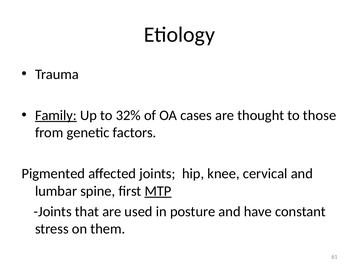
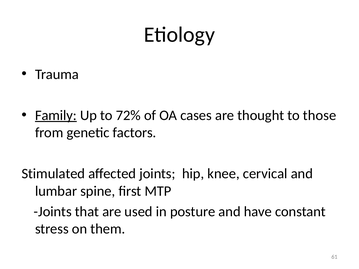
32%: 32% -> 72%
Pigmented: Pigmented -> Stimulated
MTP underline: present -> none
